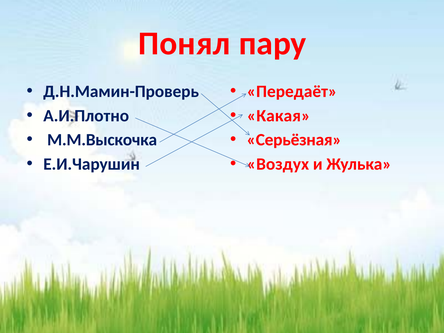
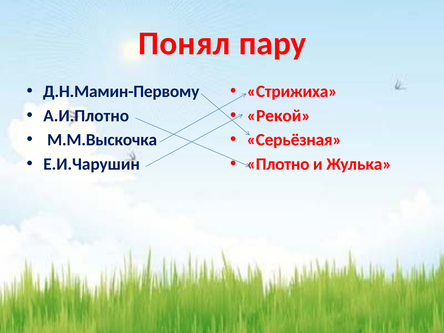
Д.Н.Мамин-Проверь: Д.Н.Мамин-Проверь -> Д.Н.Мамин-Первому
Передаёт: Передаёт -> Стрижиха
Какая: Какая -> Рекой
Воздух: Воздух -> Плотно
